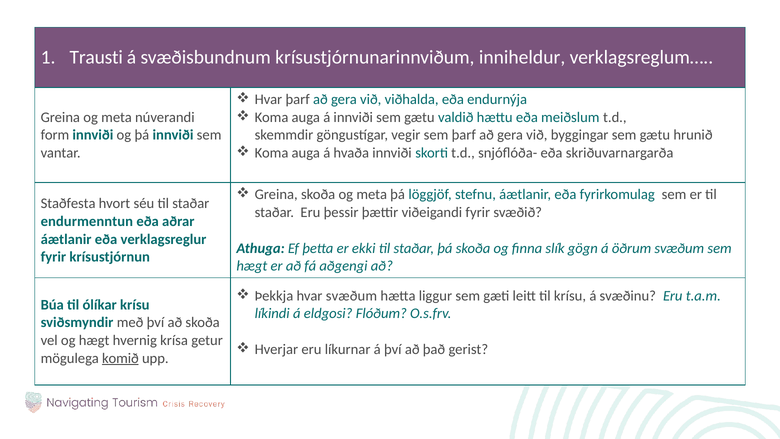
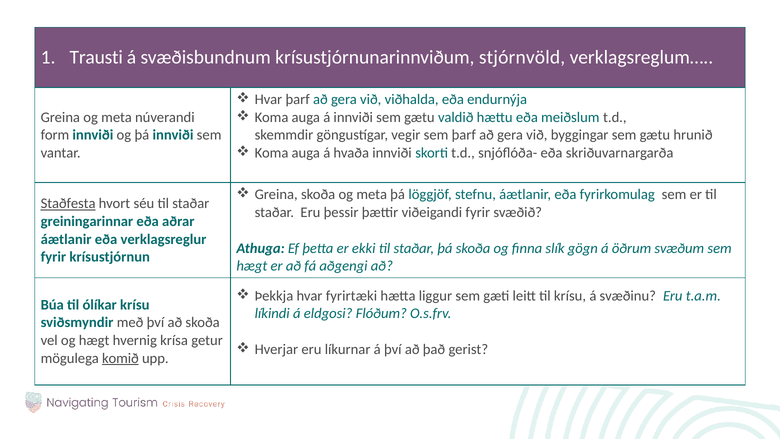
inniheldur: inniheldur -> stjórnvöld
Staðfesta underline: none -> present
endurmenntun: endurmenntun -> greiningarinnar
hvar svæðum: svæðum -> fyrirtæki
